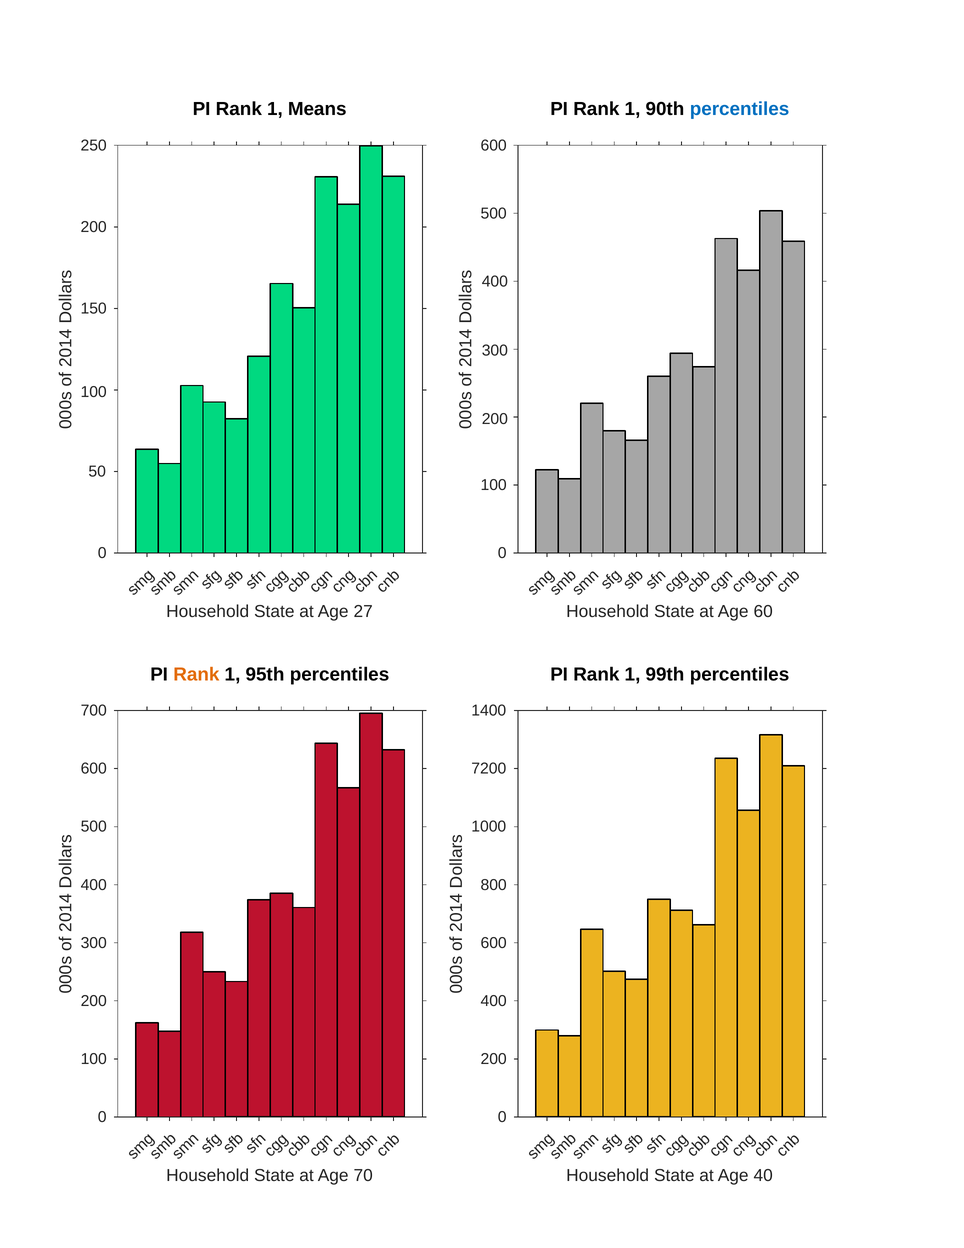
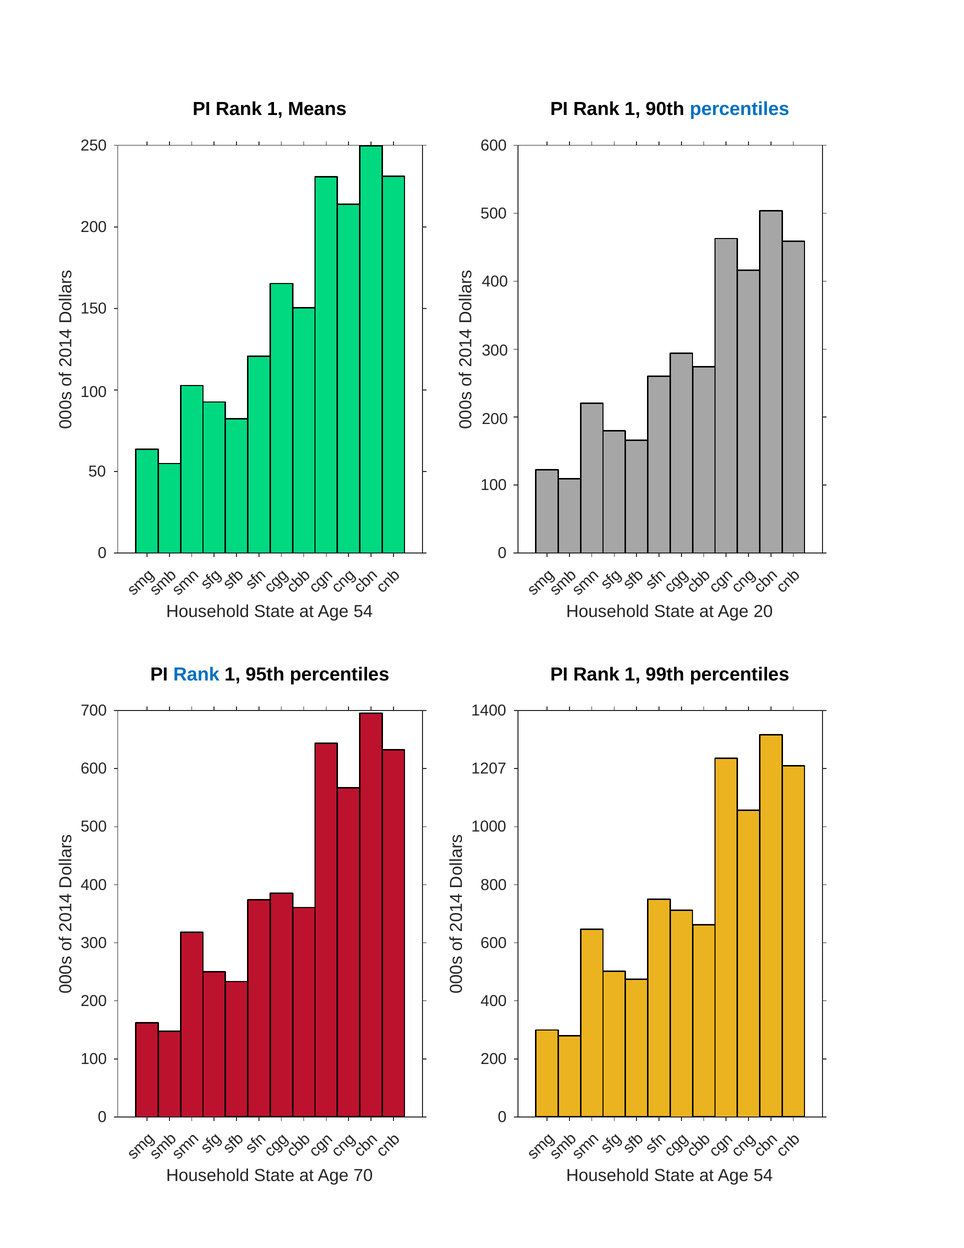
27 at (363, 611): 27 -> 54
60: 60 -> 20
Rank at (196, 674) colour: orange -> blue
7200: 7200 -> 1207
40 at (763, 1175): 40 -> 54
